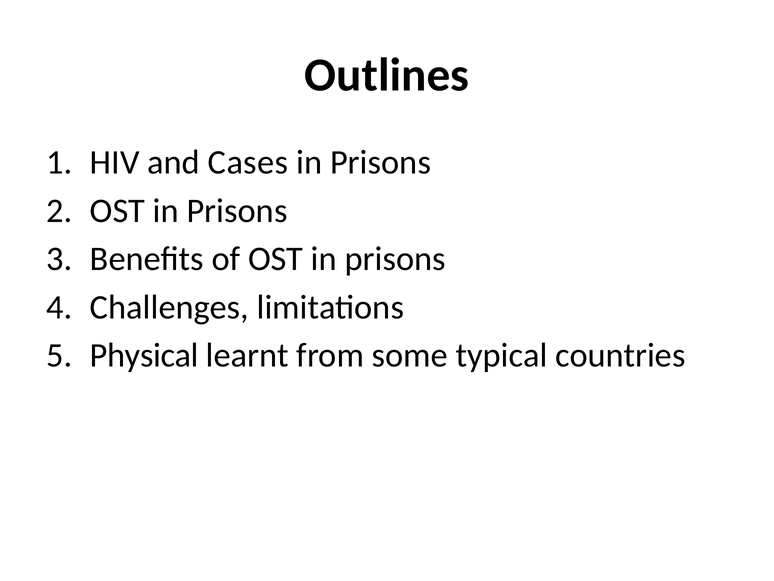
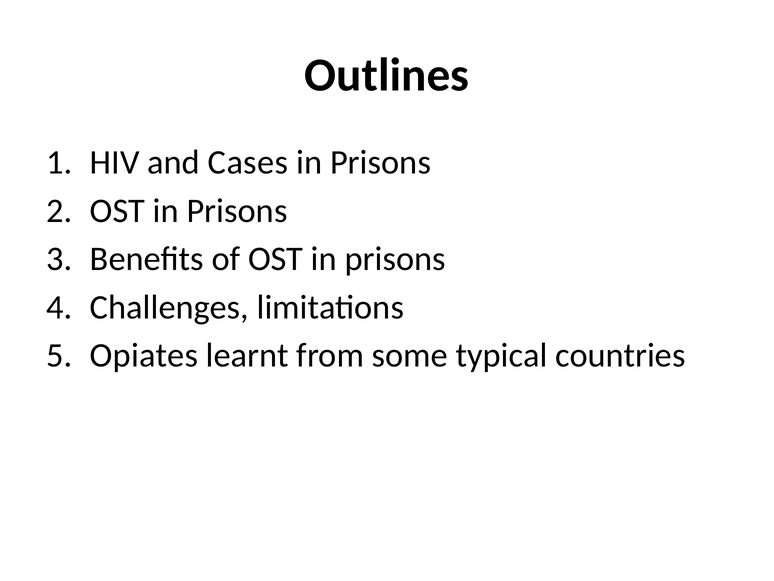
Physical: Physical -> Opiates
